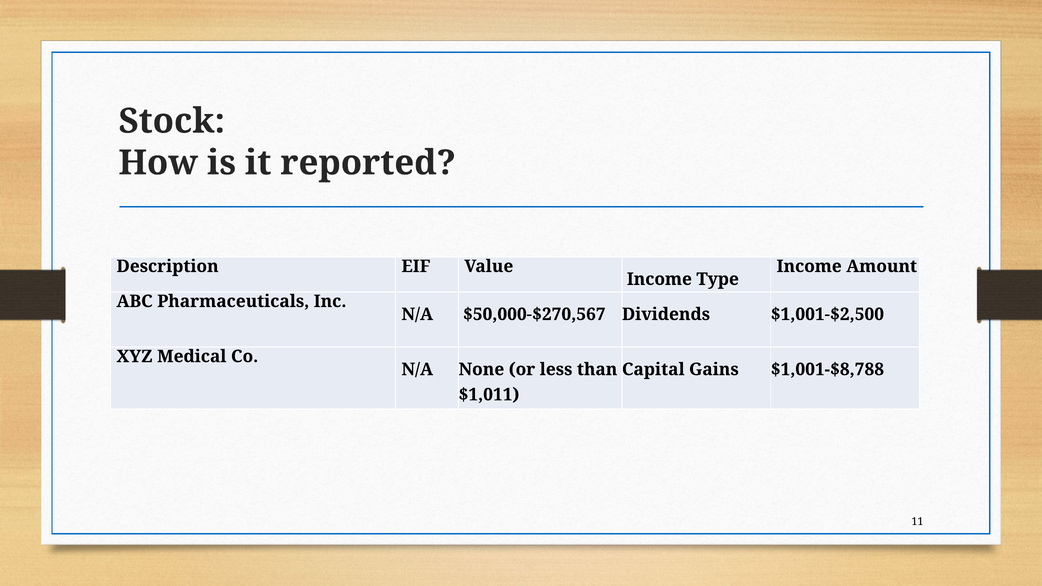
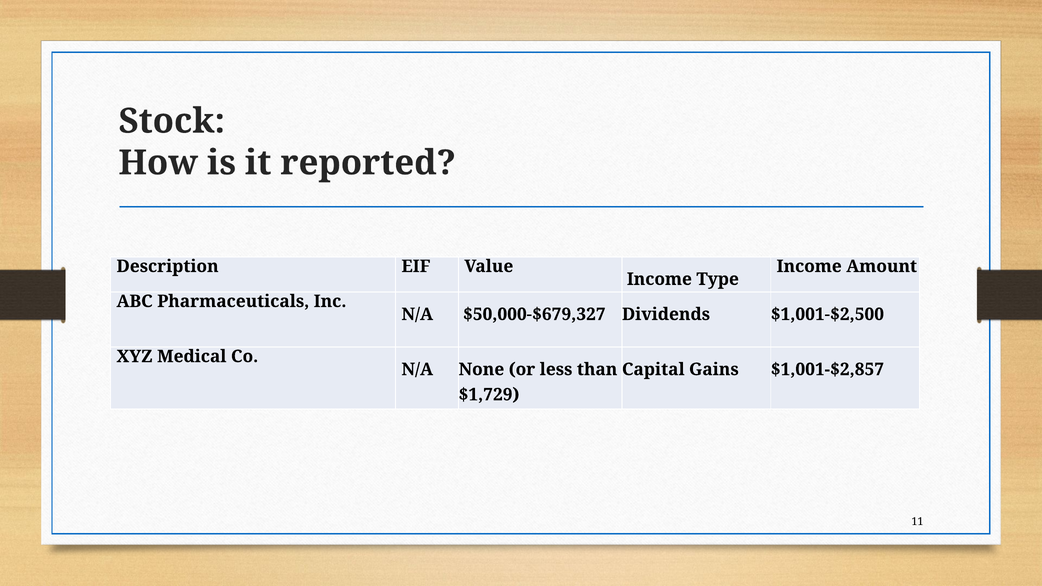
$50,000-$270,567: $50,000-$270,567 -> $50,000-$679,327
$1,001-$8,788: $1,001-$8,788 -> $1,001-$2,857
$1,011: $1,011 -> $1,729
